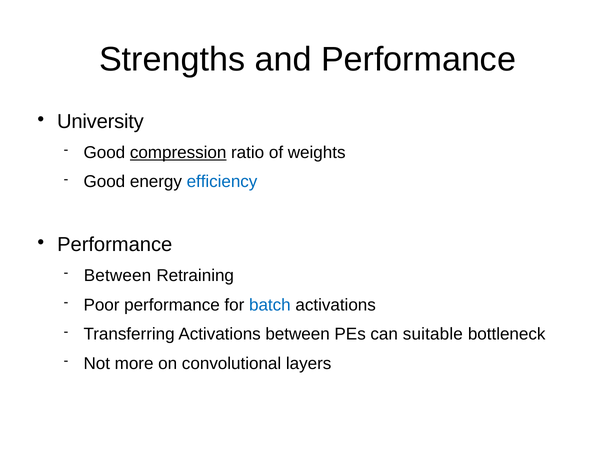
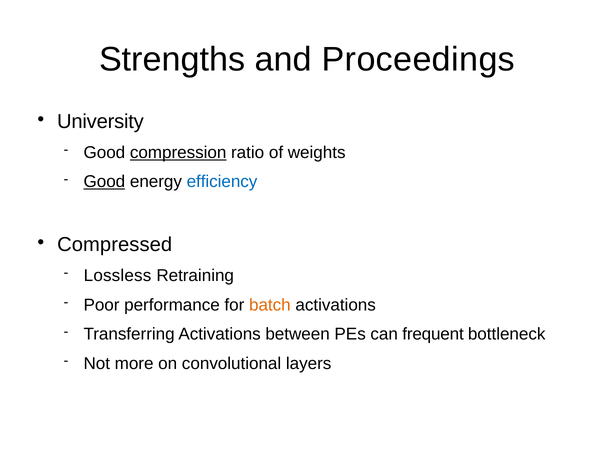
and Performance: Performance -> Proceedings
Good at (104, 182) underline: none -> present
Performance at (115, 245): Performance -> Compressed
Between at (118, 276): Between -> Lossless
batch colour: blue -> orange
suitable: suitable -> frequent
